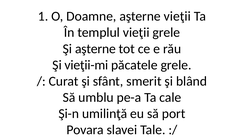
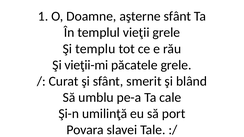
aşterne vieţii: vieţii -> sfânt
Şi aşterne: aşterne -> templu
